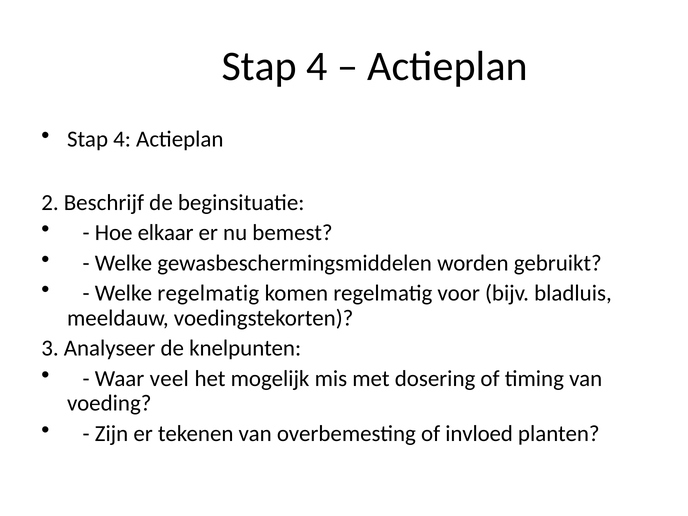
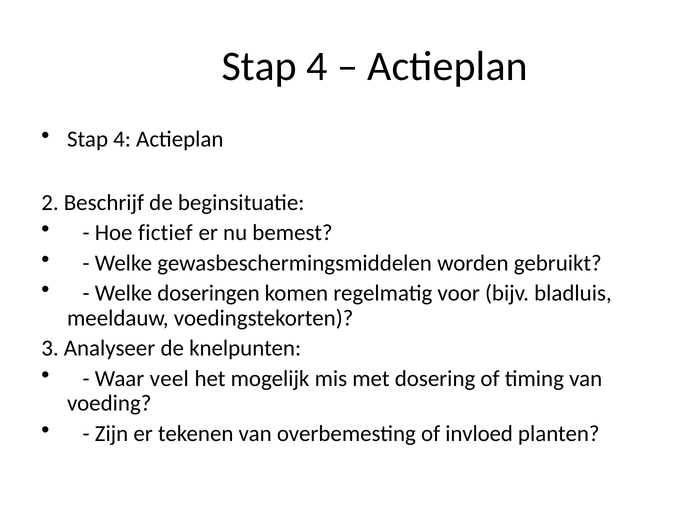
elkaar: elkaar -> fictief
Welke regelmatig: regelmatig -> doseringen
